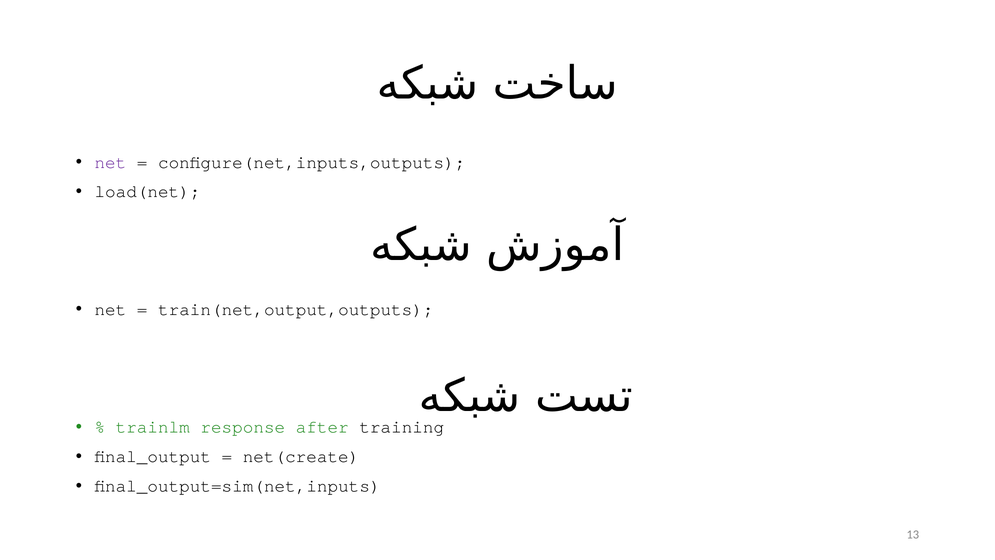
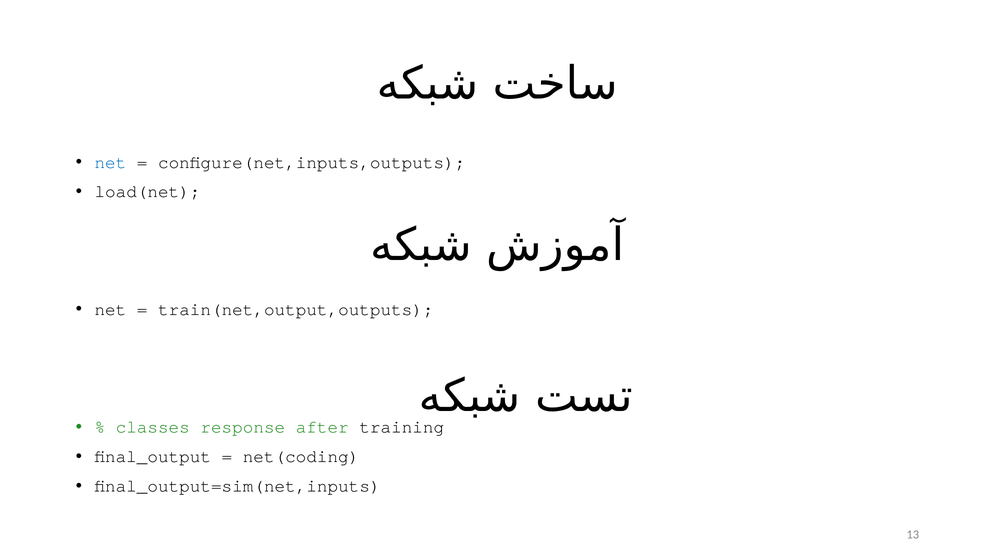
net at (110, 162) colour: purple -> blue
trainlm: trainlm -> classes
net(create: net(create -> net(coding
